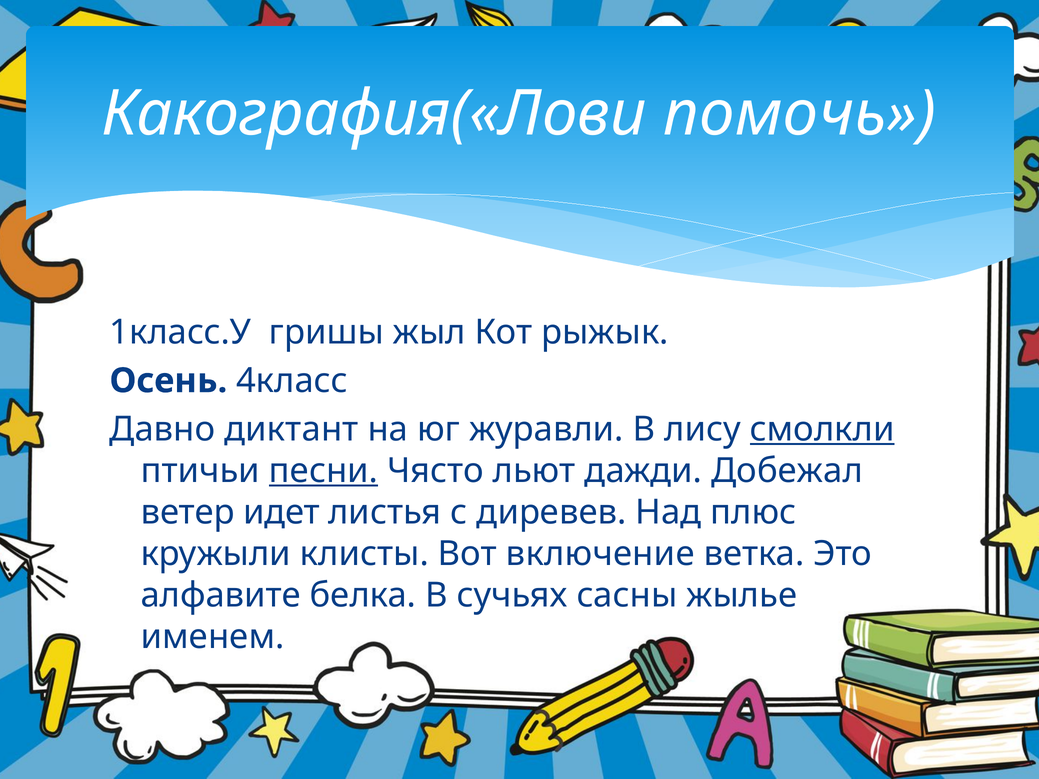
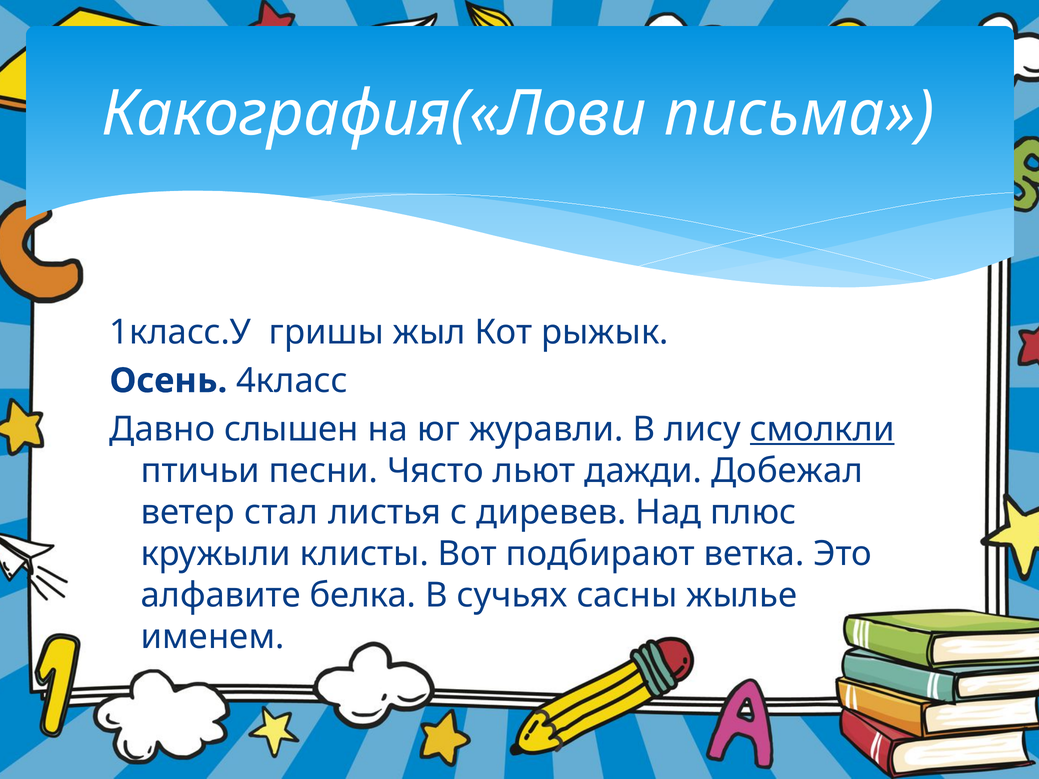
помочь: помочь -> письма
диктант: диктант -> слышен
песни underline: present -> none
идет: идет -> стал
включение: включение -> подбирают
